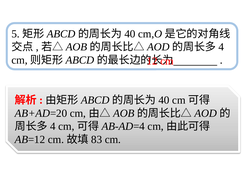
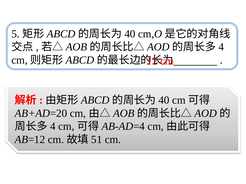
83: 83 -> 51
